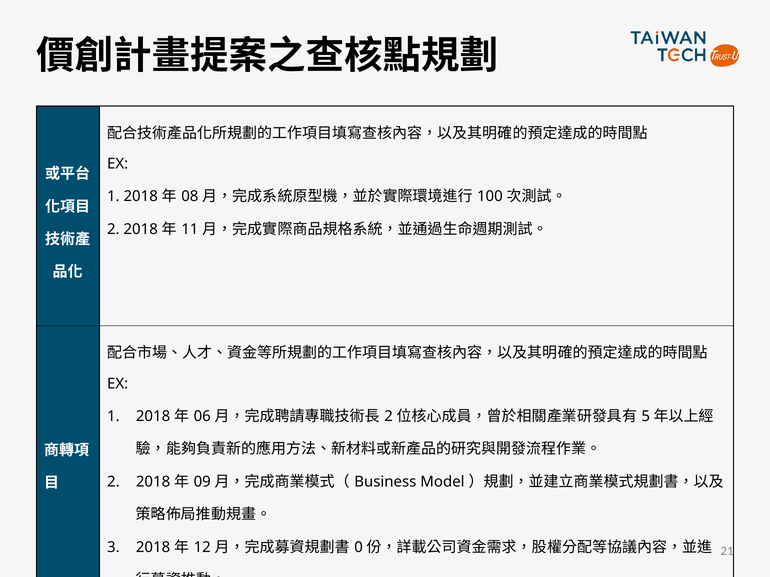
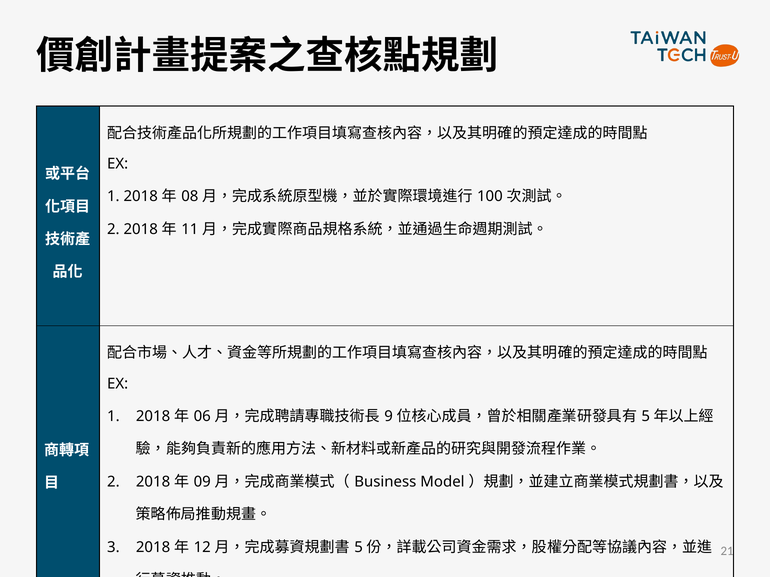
2 at (389, 417): 2 -> 9
0 at (359, 548): 0 -> 5
